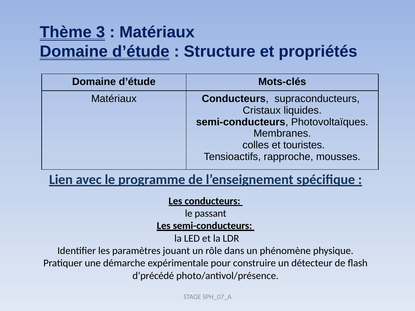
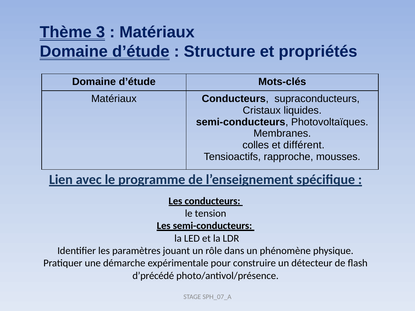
touristes: touristes -> différent
passant: passant -> tension
